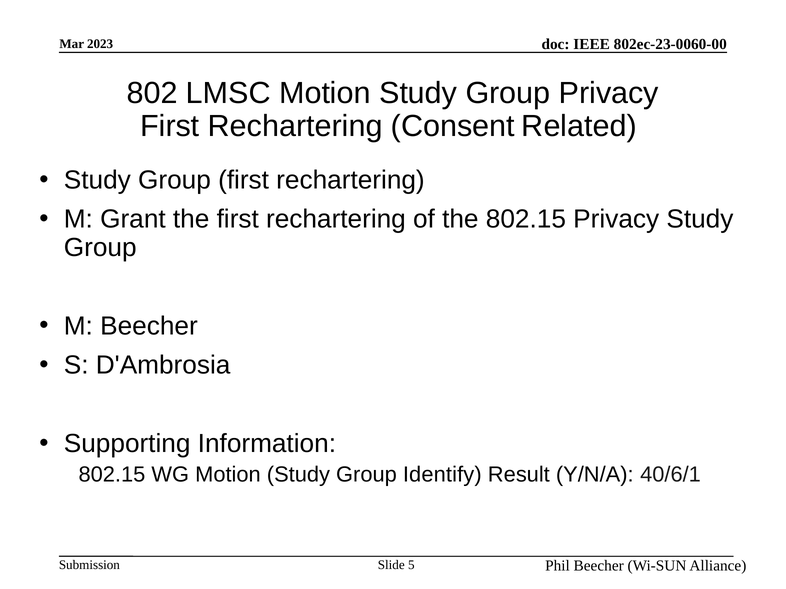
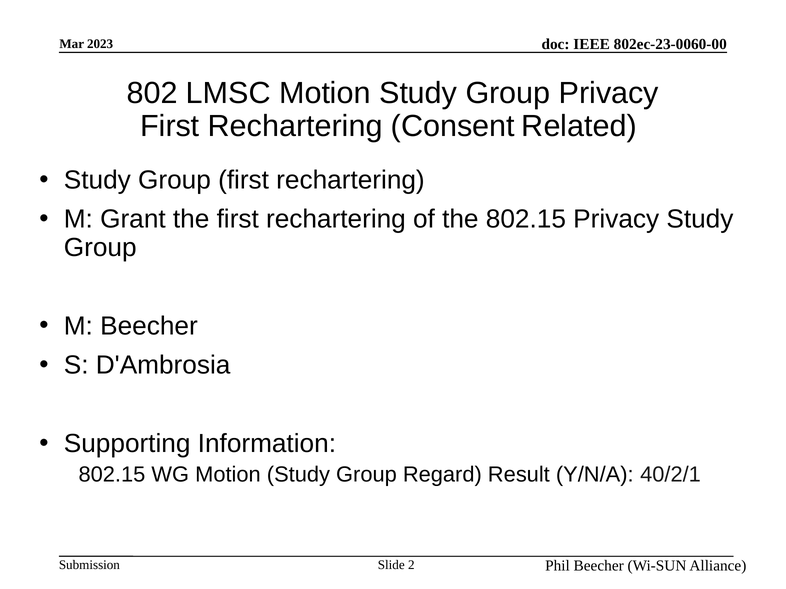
Identify: Identify -> Regard
40/6/1: 40/6/1 -> 40/2/1
5: 5 -> 2
